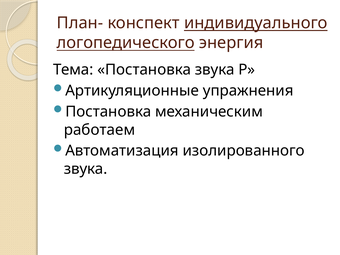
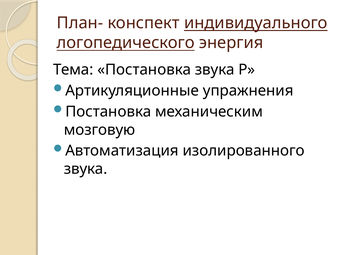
работаем: работаем -> мозговую
